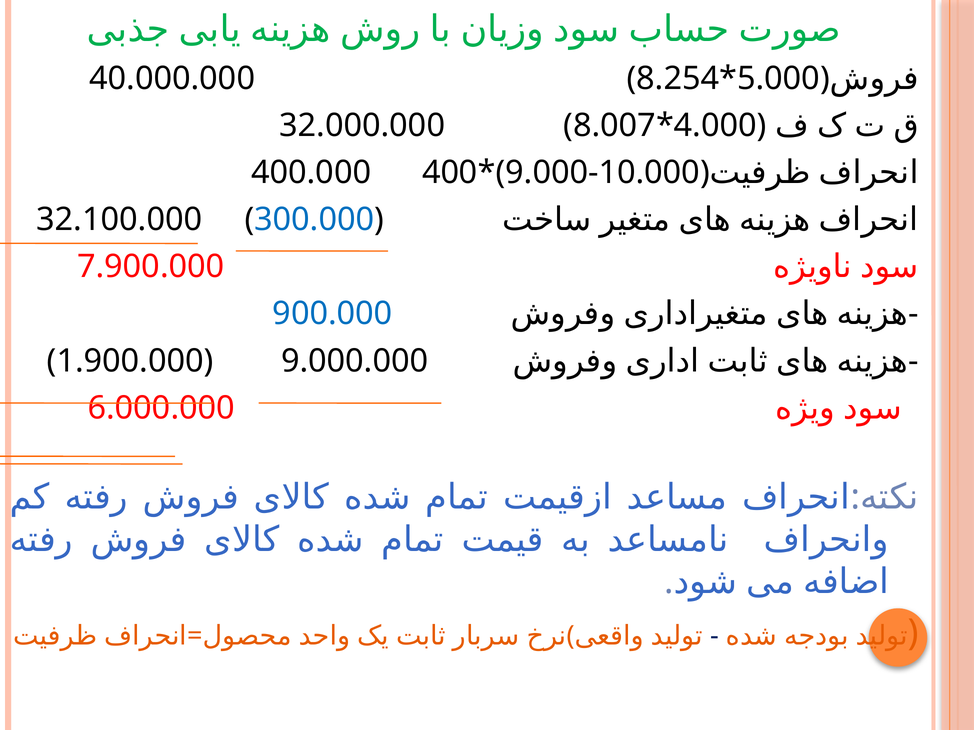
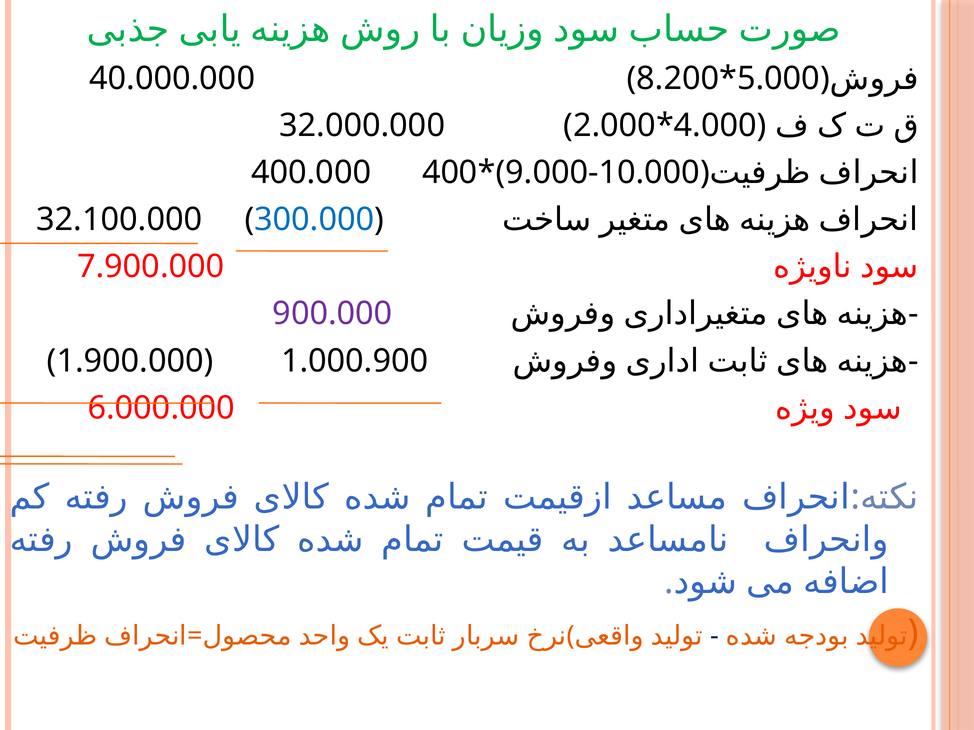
8.254: 8.254 -> 8.200
8.007: 8.007 -> 2.000
900.000 colour: blue -> purple
9.000.000: 9.000.000 -> 1.000.900
